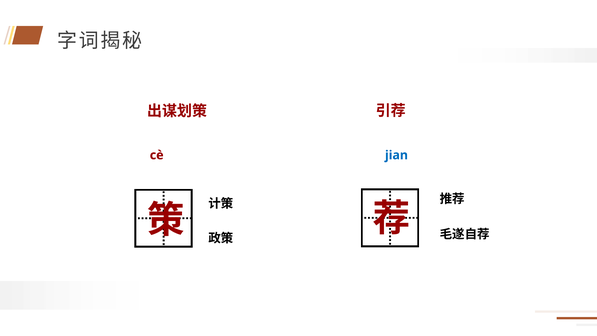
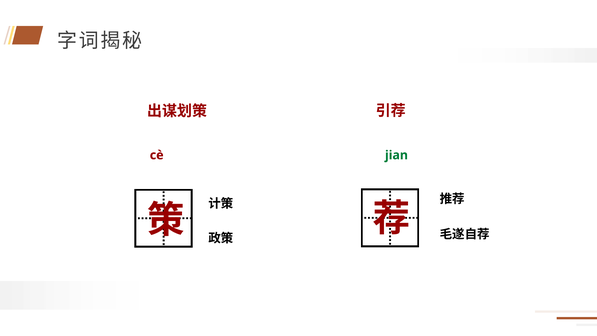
jian colour: blue -> green
